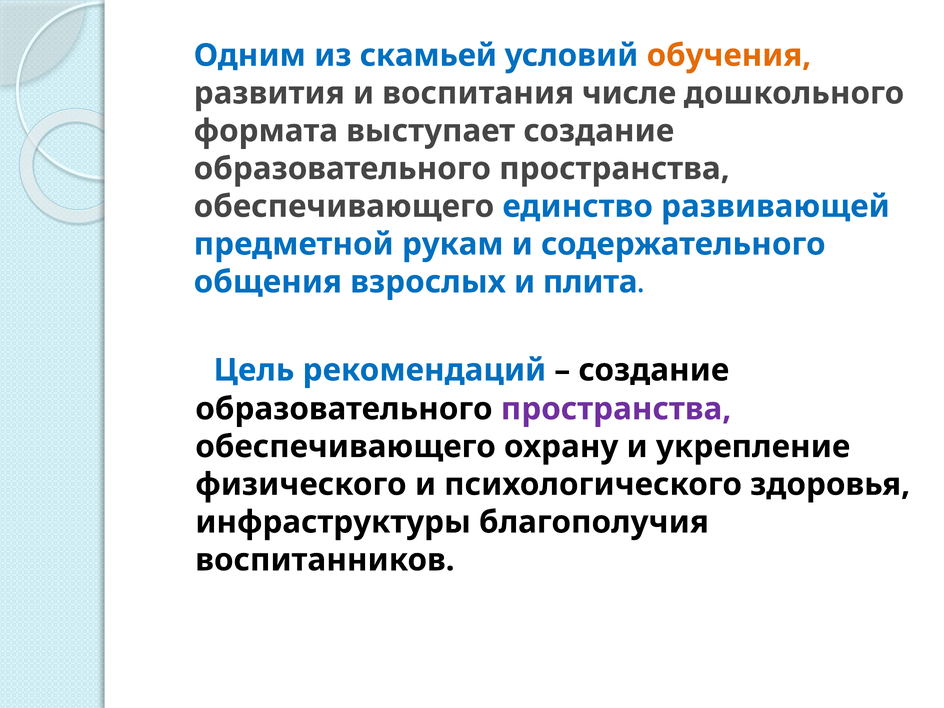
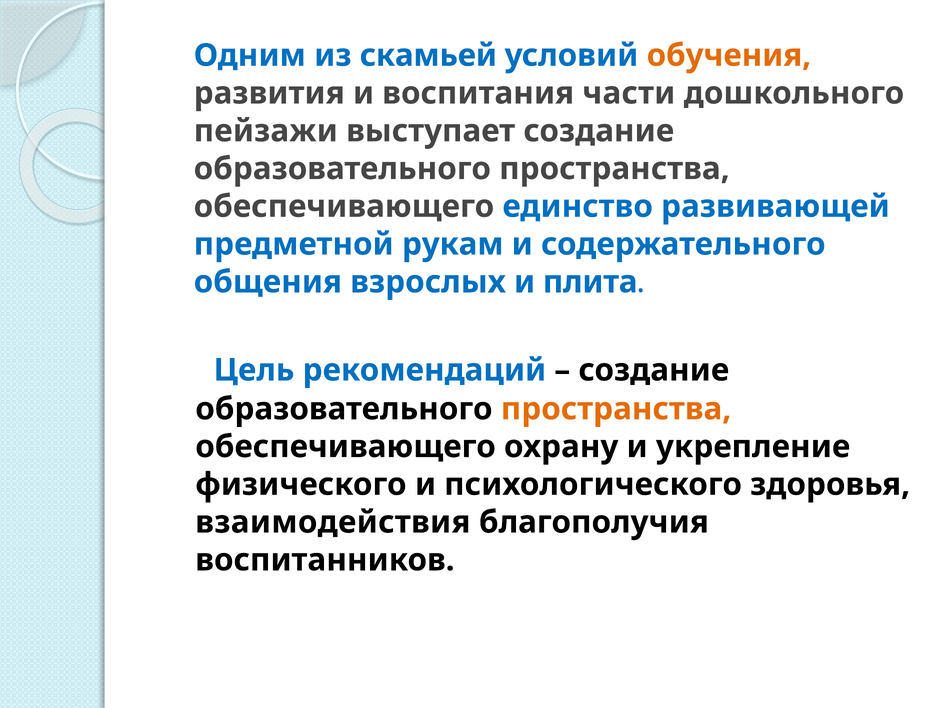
числе: числе -> части
формата: формата -> пейзажи
пространства at (616, 409) colour: purple -> orange
инфраструктуры: инфраструктуры -> взаимодействия
